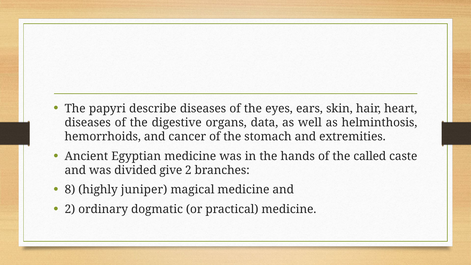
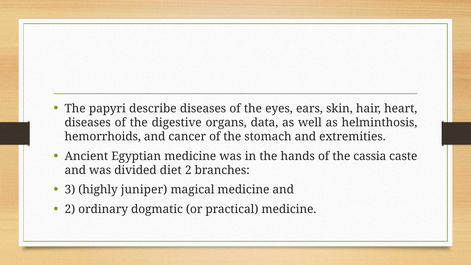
called: called -> cassia
give: give -> diet
8: 8 -> 3
